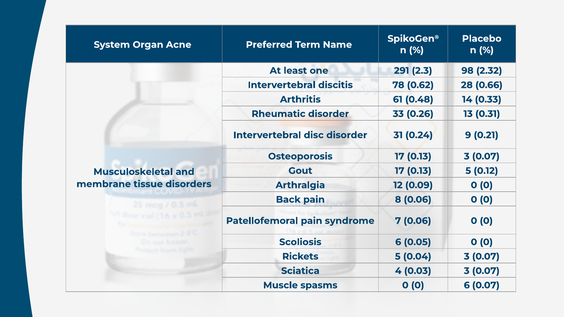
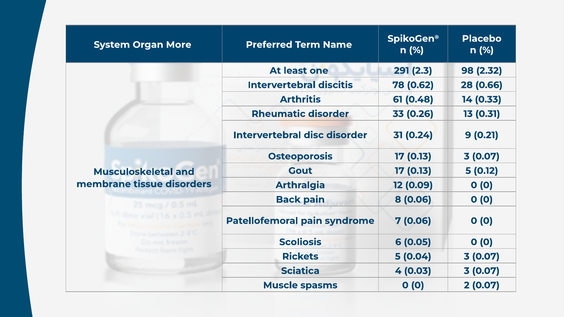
Acne: Acne -> More
0 6: 6 -> 2
